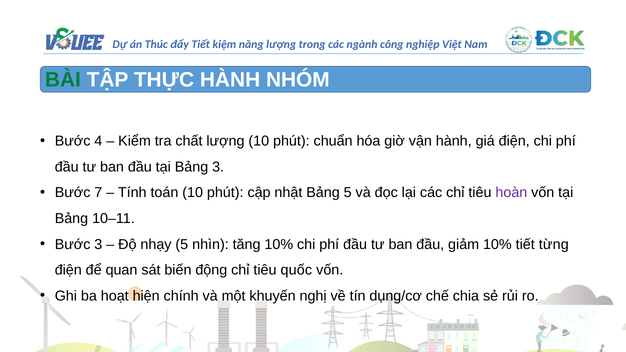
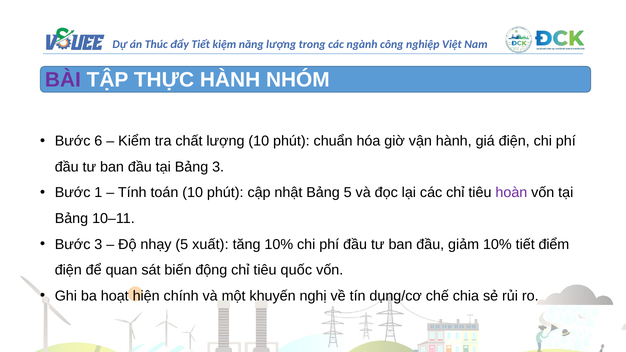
BÀI colour: green -> purple
4: 4 -> 6
7: 7 -> 1
nhìn: nhìn -> xuất
từng: từng -> điểm
